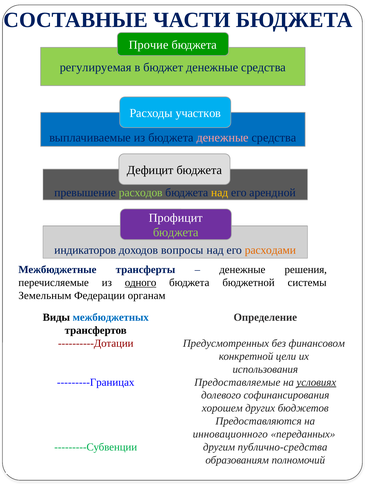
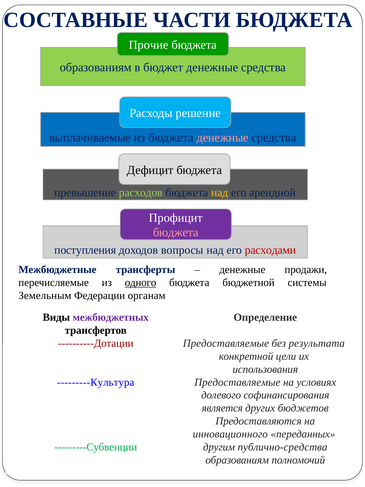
регулируемая at (96, 67): регулируемая -> образованиям
участков: участков -> решение
бюджета at (176, 232) colour: light green -> pink
индикаторов: индикаторов -> поступления
расходами colour: orange -> red
решения: решения -> продажи
межбюджетных colour: blue -> purple
Предусмотренных at (226, 343): Предусмотренных -> Предоставляемые
финансовом: финансовом -> результата
---------Границах: ---------Границах -> ---------Культура
условиях underline: present -> none
хорошем: хорошем -> является
